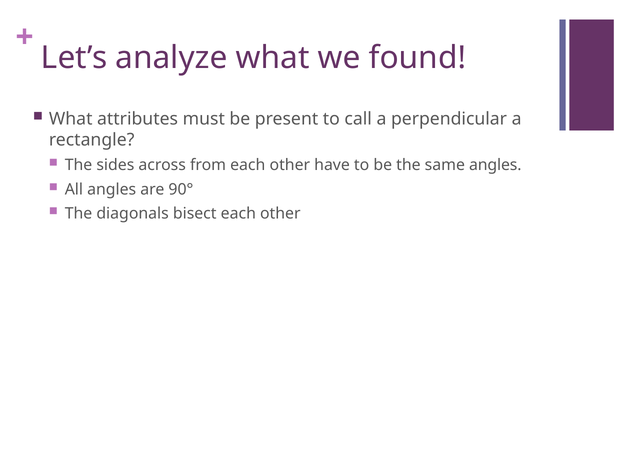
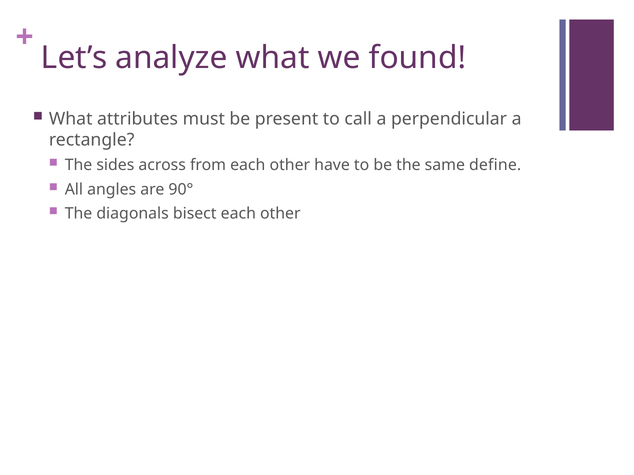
same angles: angles -> define
